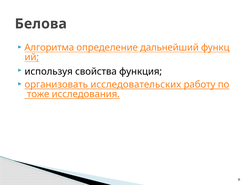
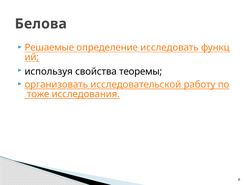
Алгоритма: Алгоритма -> Решаемые
дальнейший: дальнейший -> исследовать
функция: функция -> теоремы
исследовательских: исследовательских -> исследовательской
